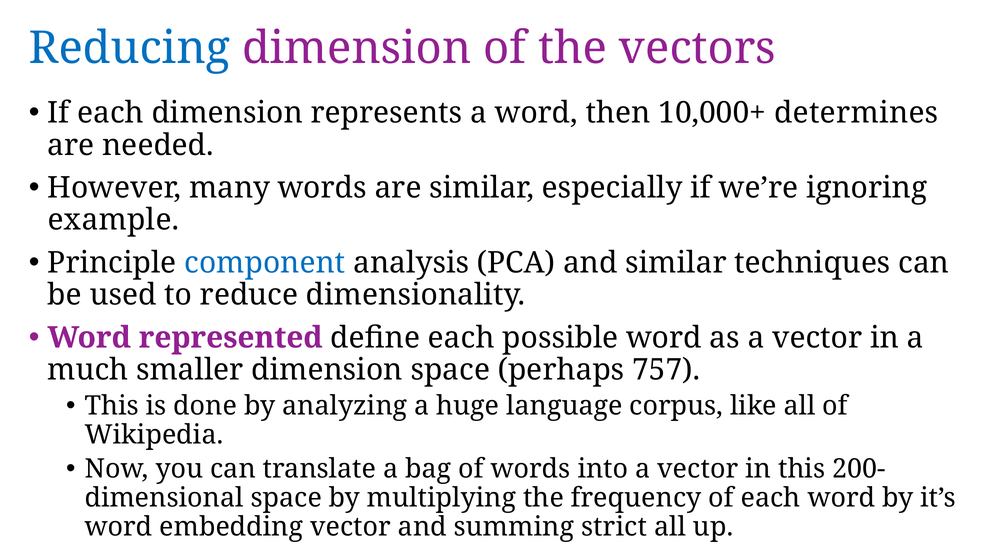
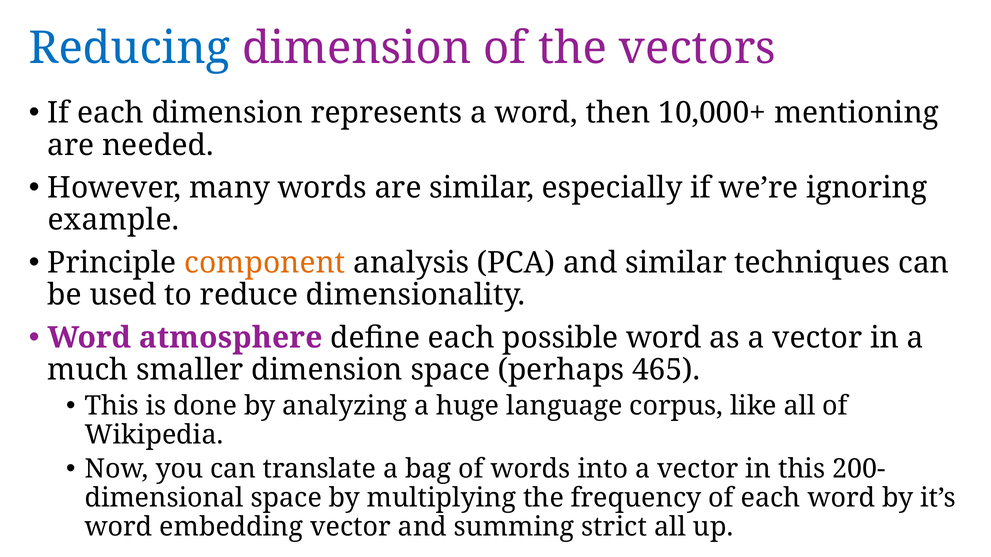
determines: determines -> mentioning
component colour: blue -> orange
represented: represented -> atmosphere
757: 757 -> 465
